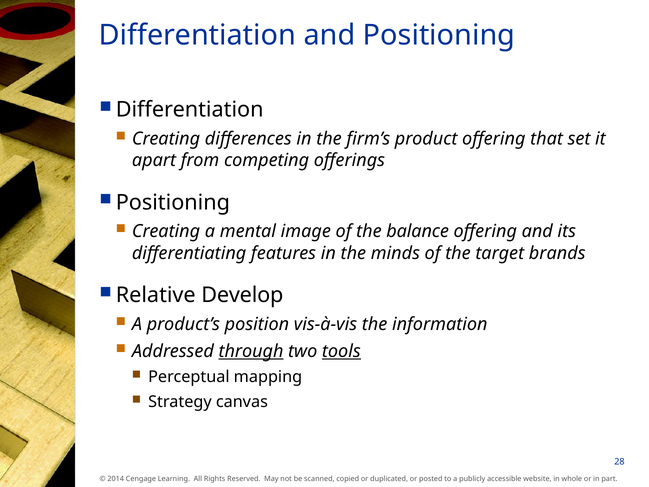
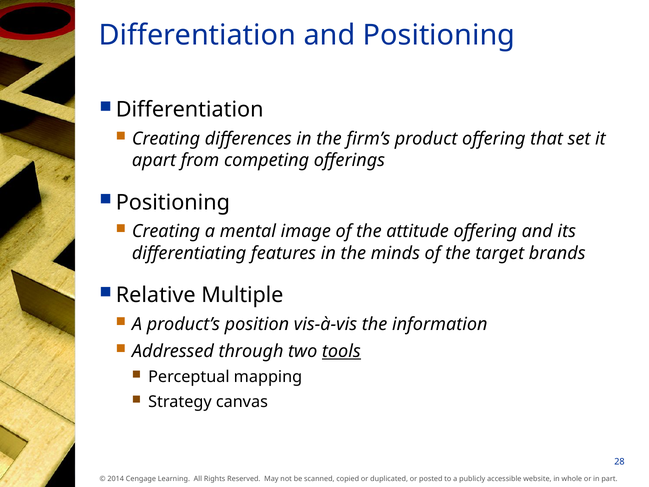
balance: balance -> attitude
Develop: Develop -> Multiple
through underline: present -> none
